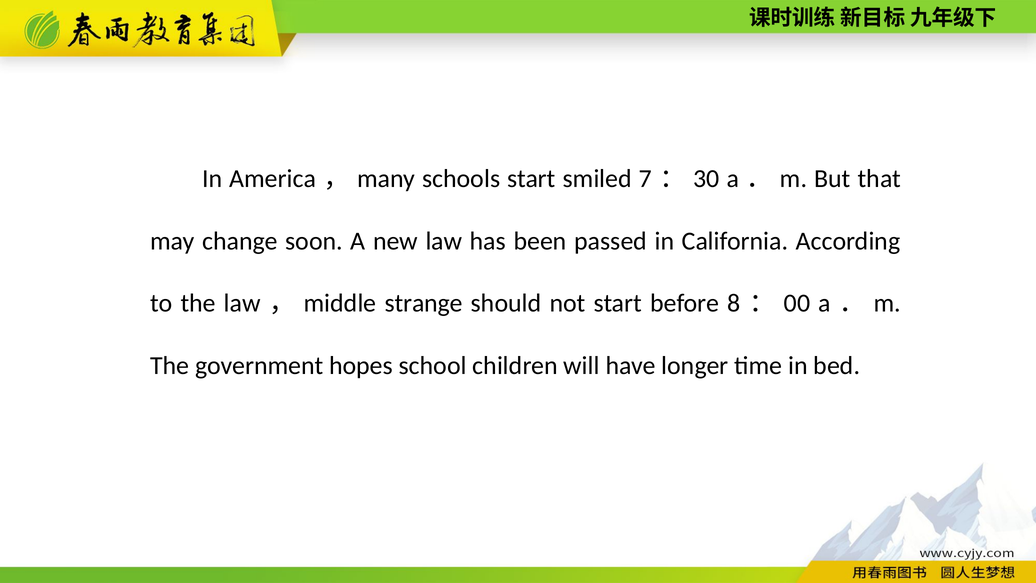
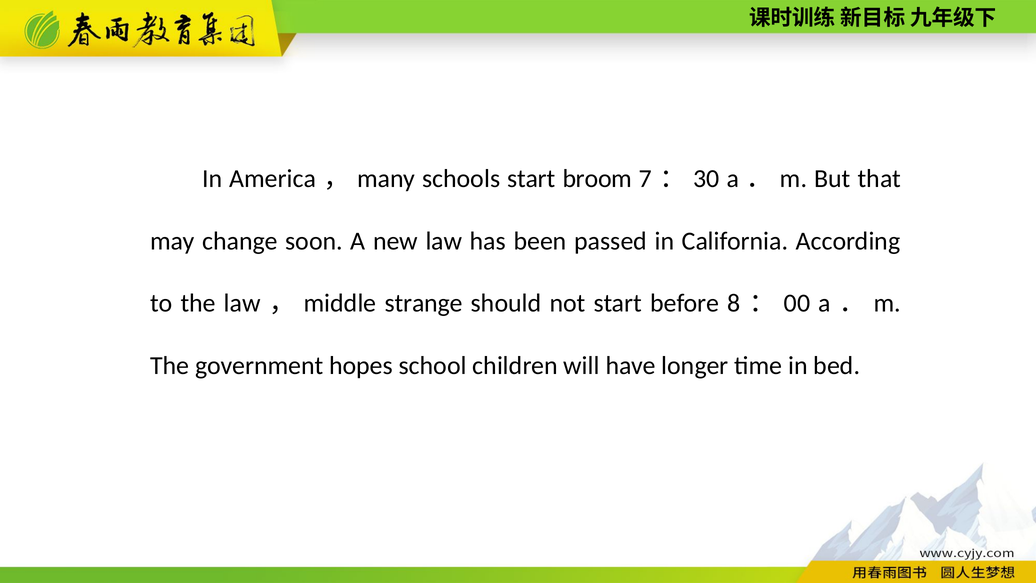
smiled: smiled -> broom
